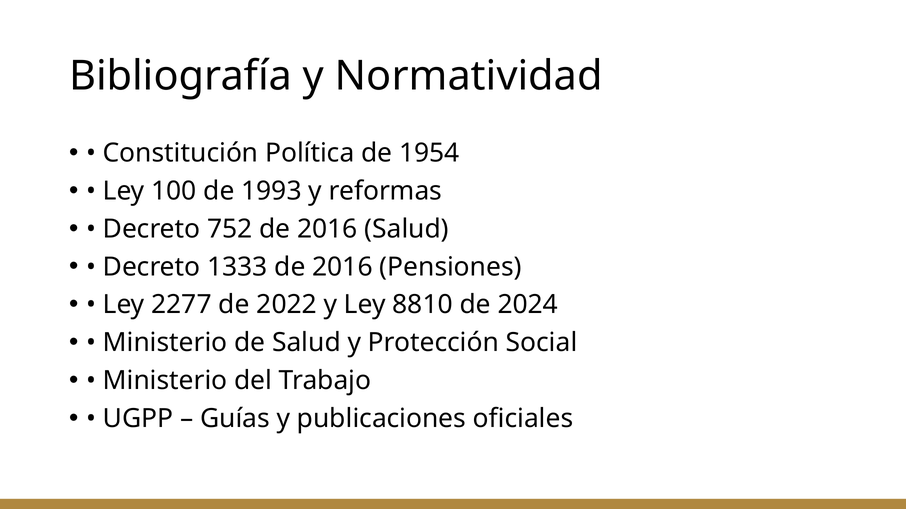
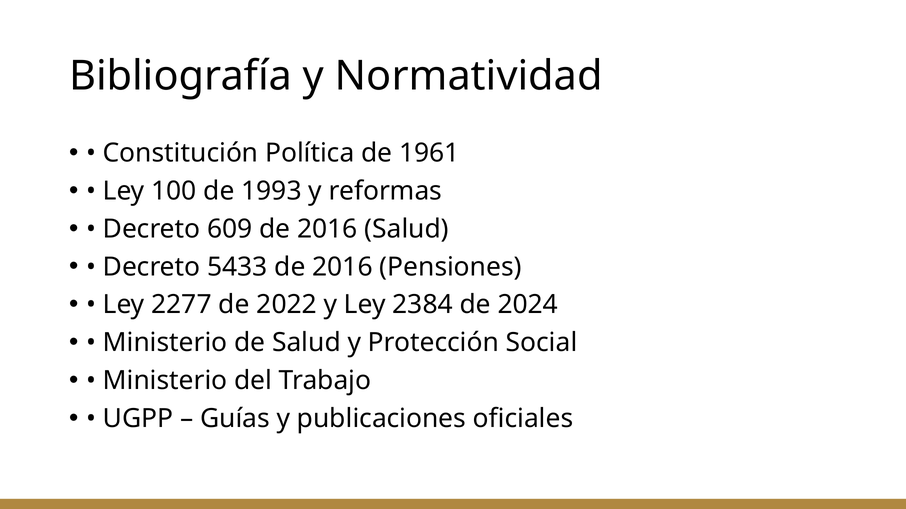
1954: 1954 -> 1961
752: 752 -> 609
1333: 1333 -> 5433
8810: 8810 -> 2384
